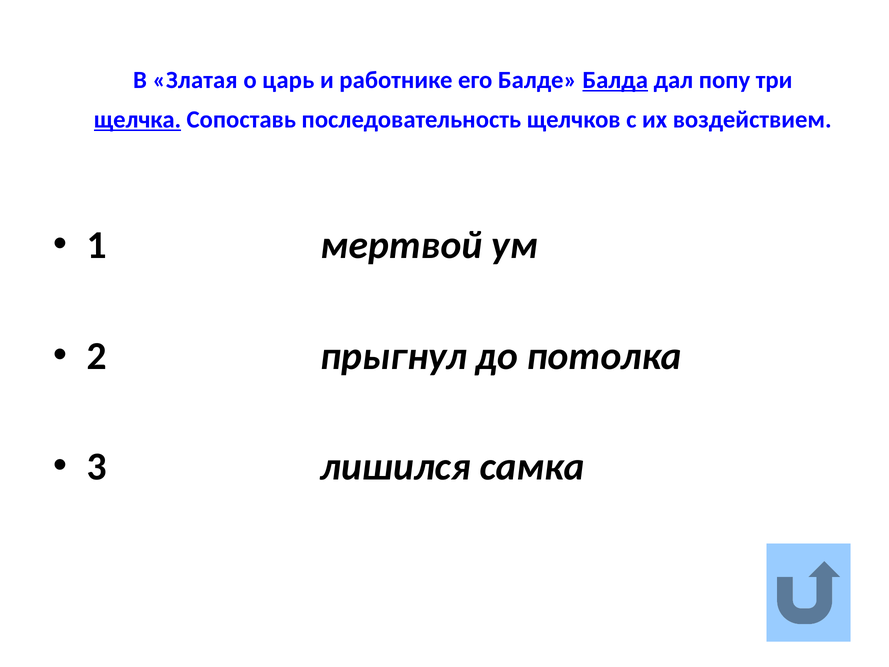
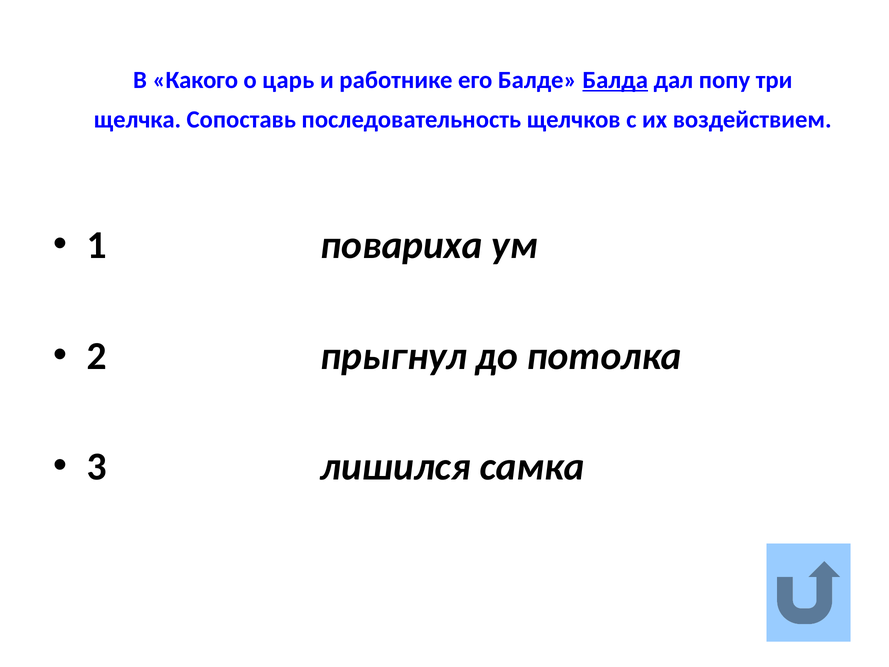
Златая: Златая -> Какого
щелчка underline: present -> none
мертвой: мертвой -> повариха
